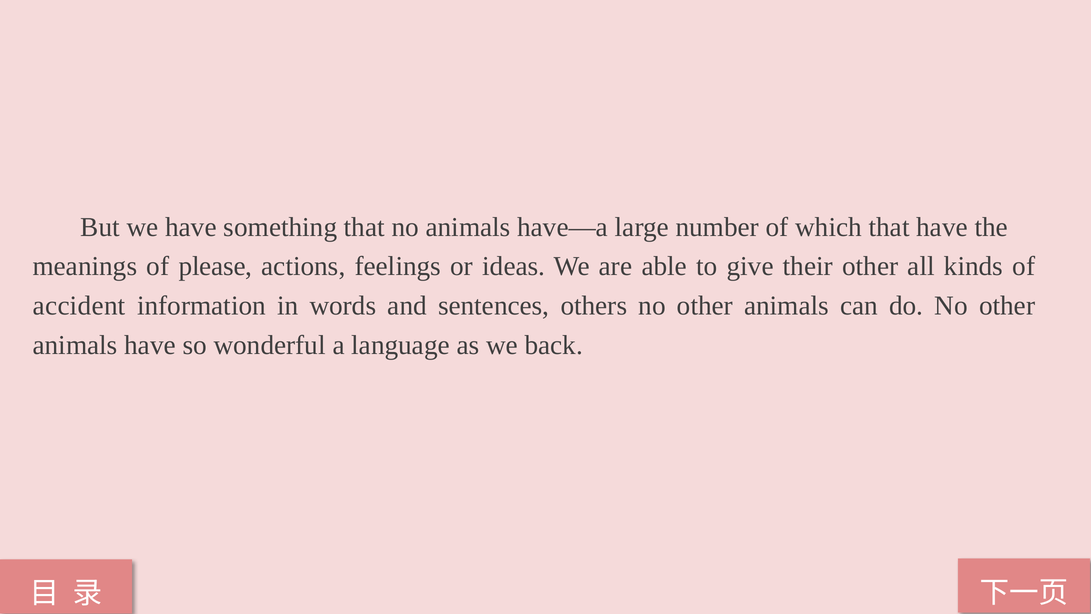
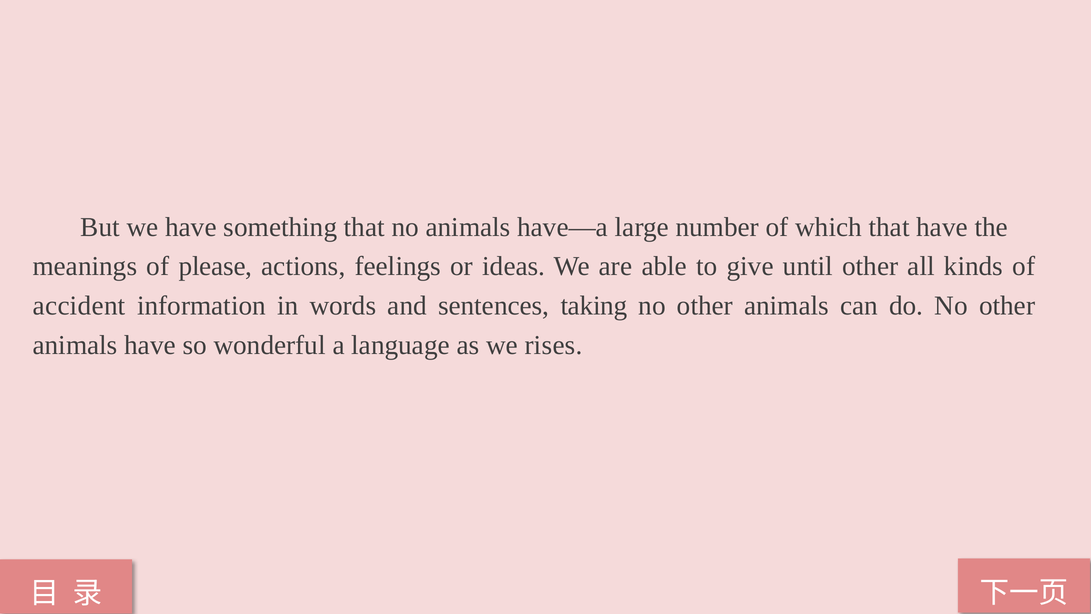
their: their -> until
others: others -> taking
back: back -> rises
